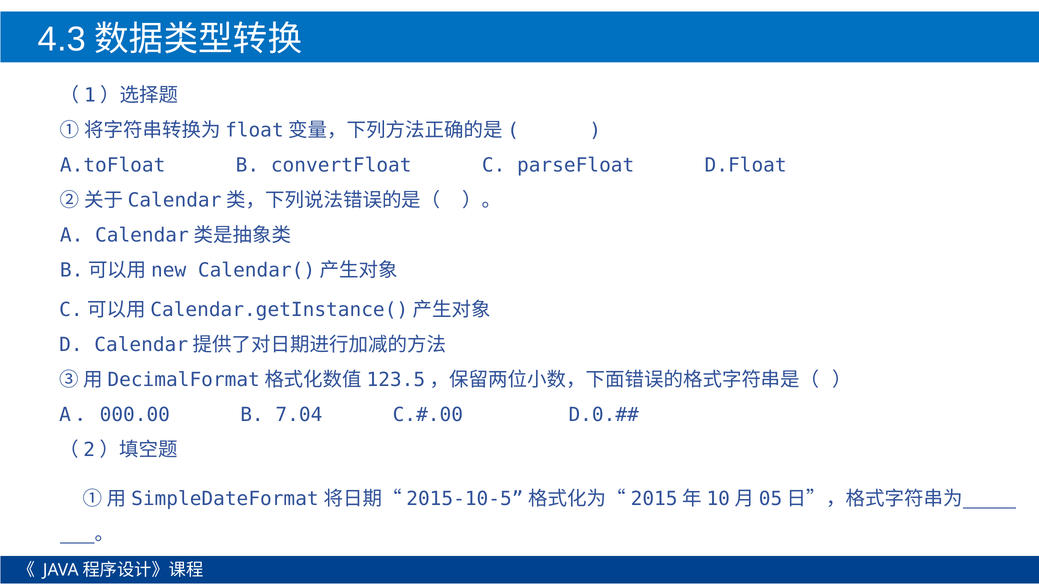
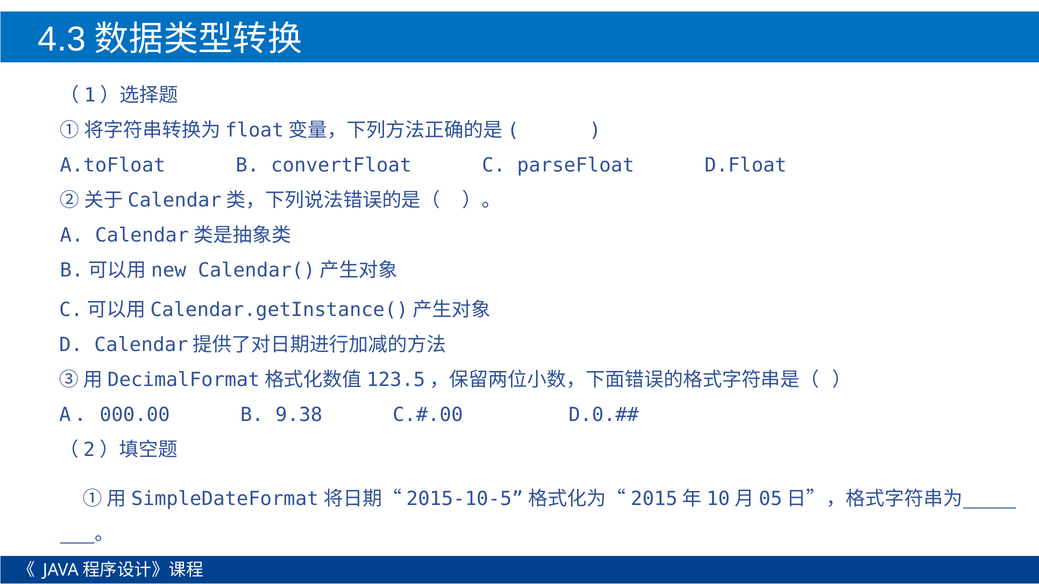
7.04: 7.04 -> 9.38
